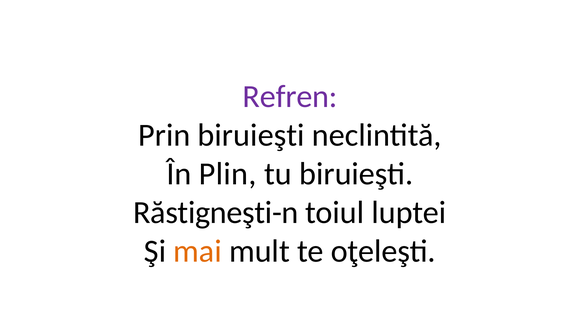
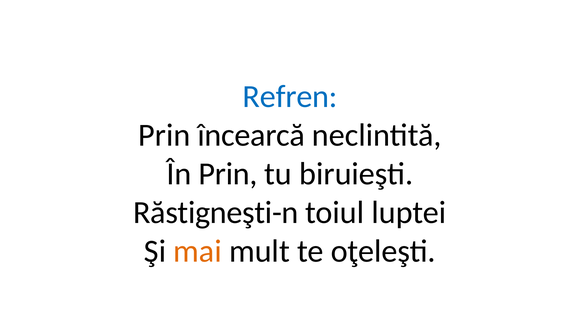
Refren colour: purple -> blue
Prin biruieşti: biruieşti -> încearcă
În Plin: Plin -> Prin
